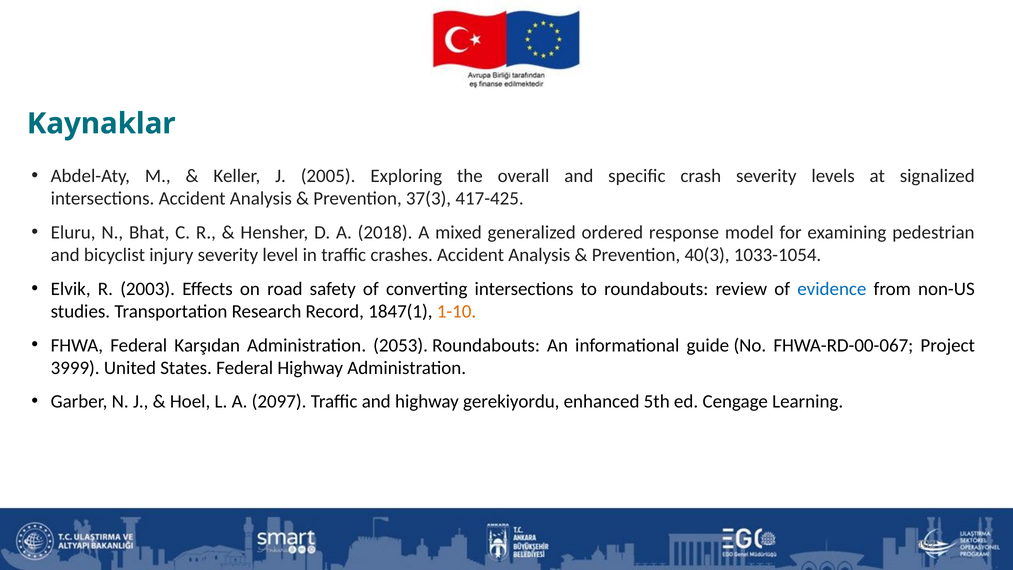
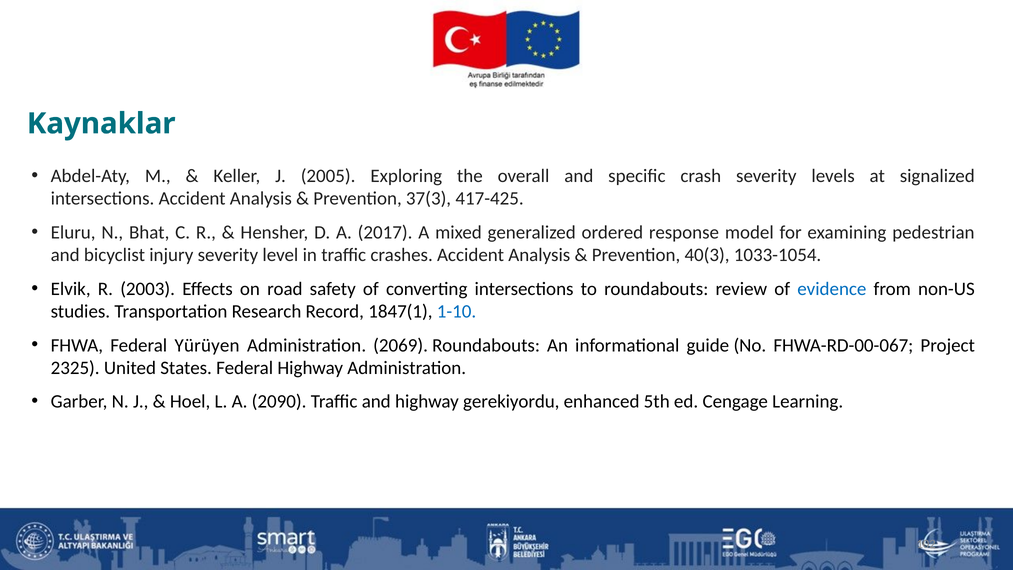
2018: 2018 -> 2017
1-10 colour: orange -> blue
Karşıdan: Karşıdan -> Yürüyen
2053: 2053 -> 2069
3999: 3999 -> 2325
2097: 2097 -> 2090
